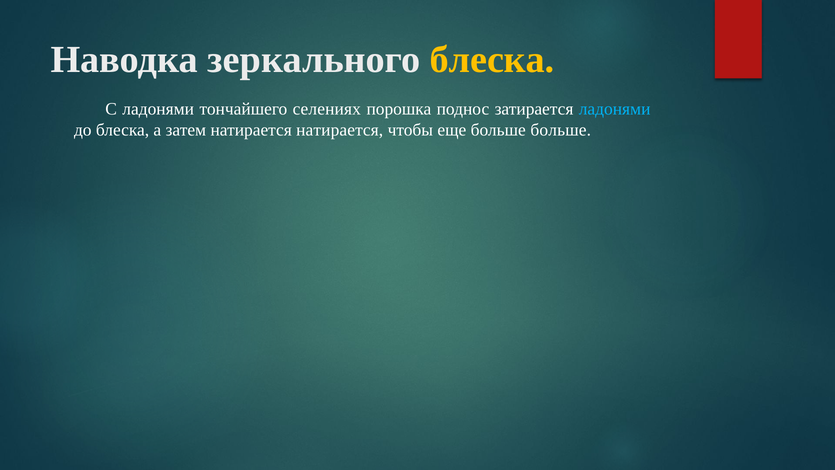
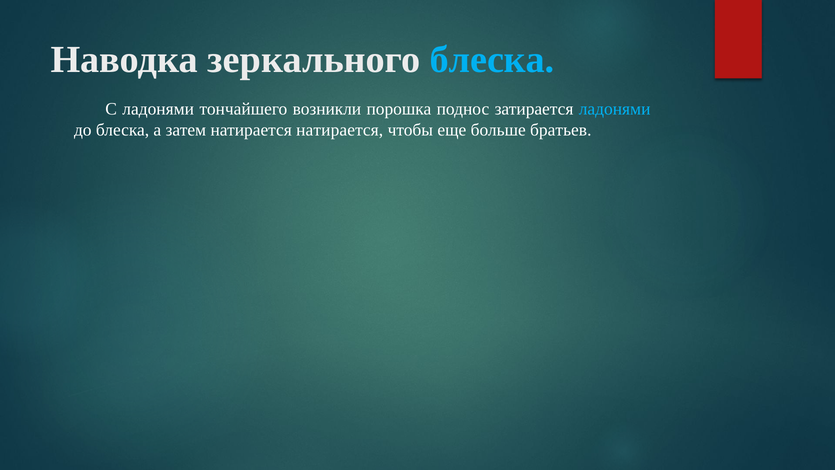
блеска at (492, 60) colour: yellow -> light blue
селениях: селениях -> возникли
больше больше: больше -> братьев
